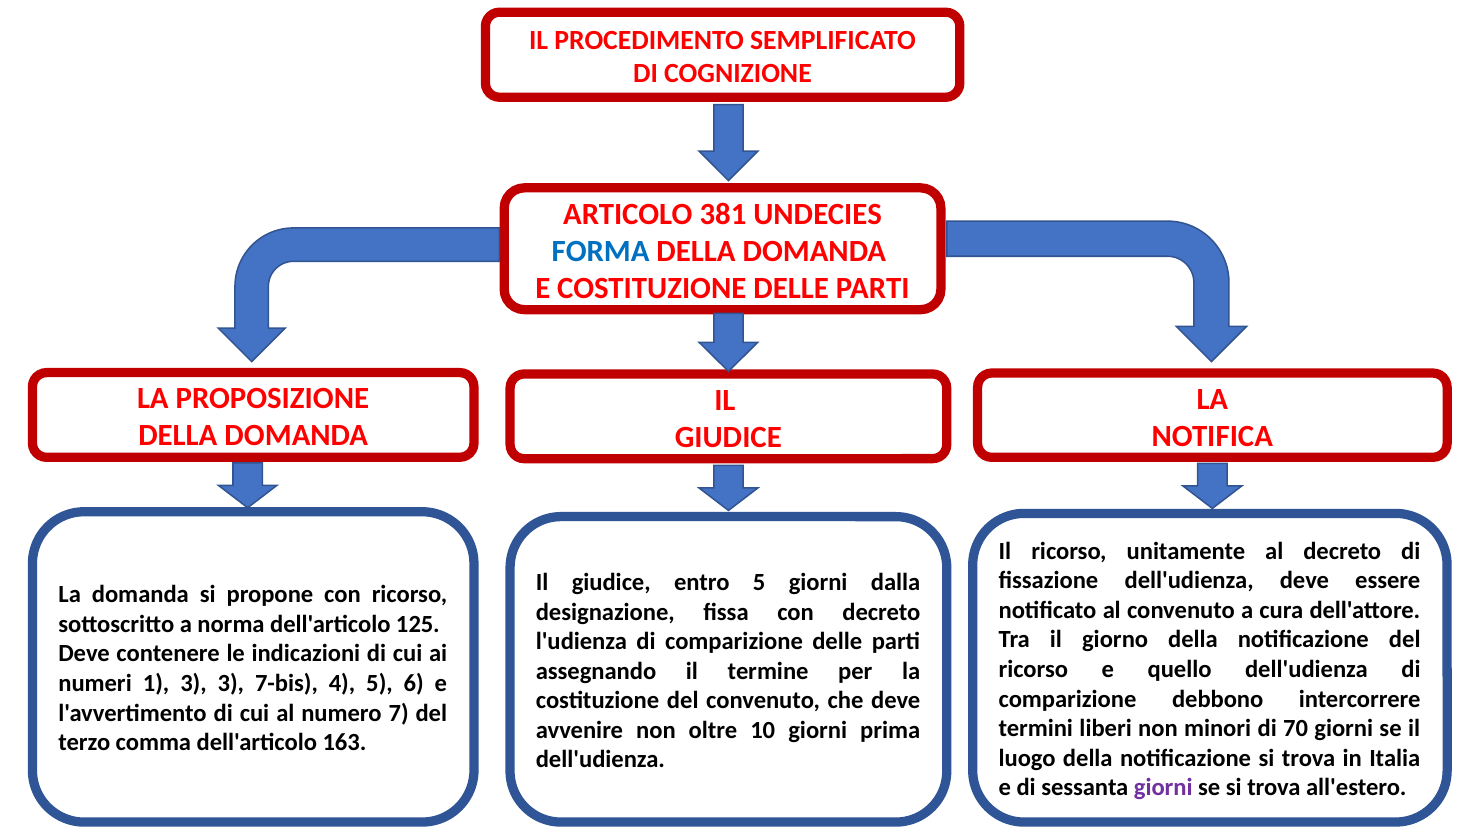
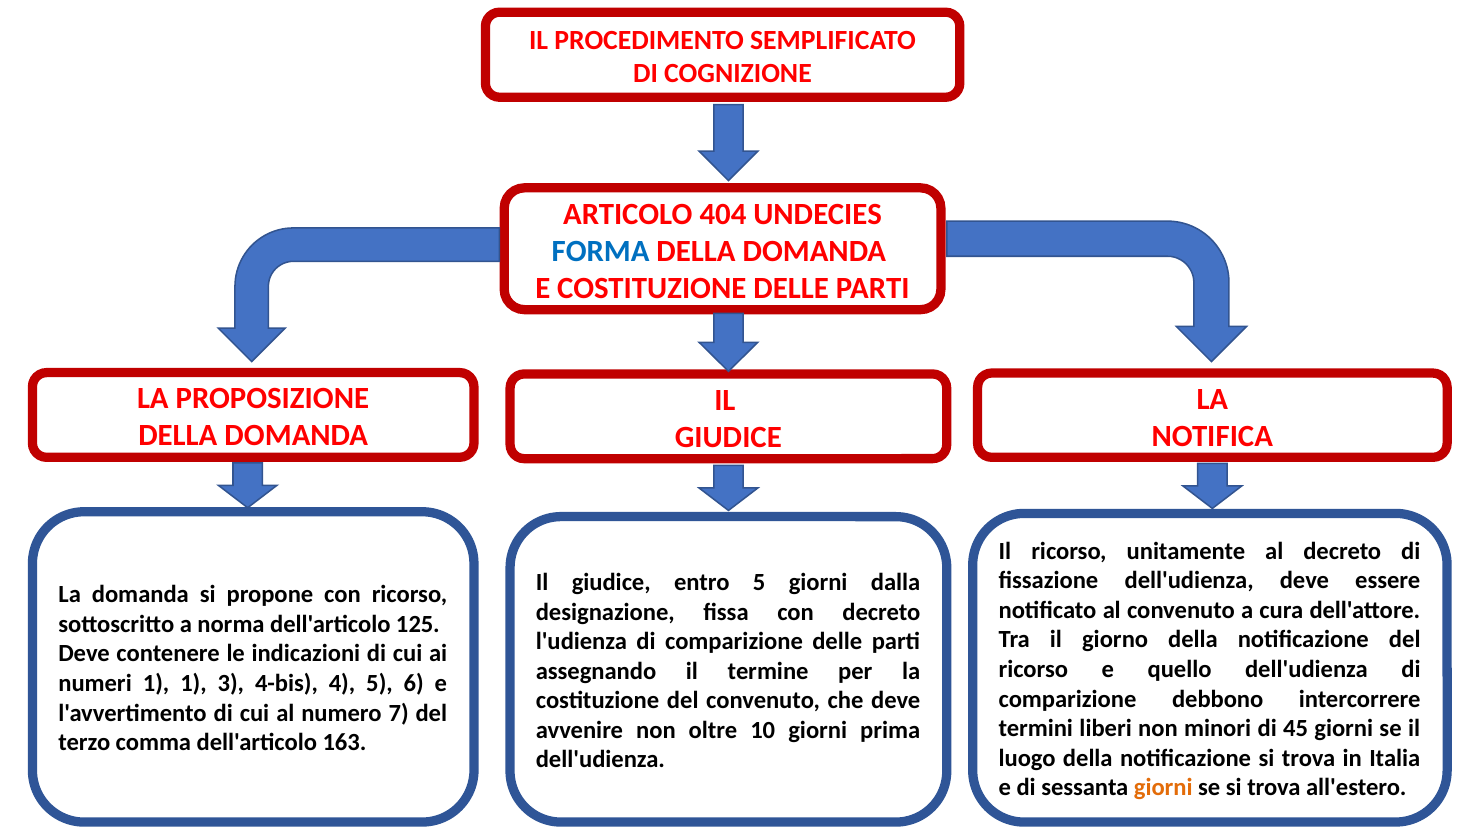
381: 381 -> 404
1 3: 3 -> 1
7-bis: 7-bis -> 4-bis
70: 70 -> 45
giorni at (1163, 787) colour: purple -> orange
